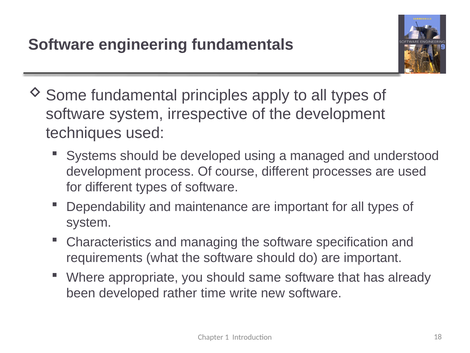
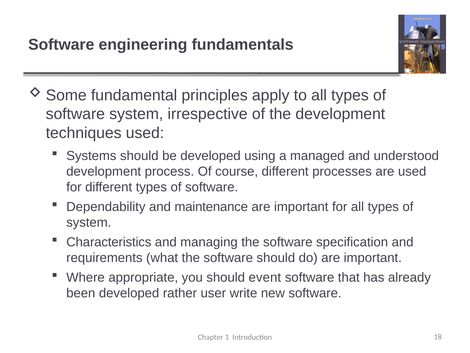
same: same -> event
time: time -> user
